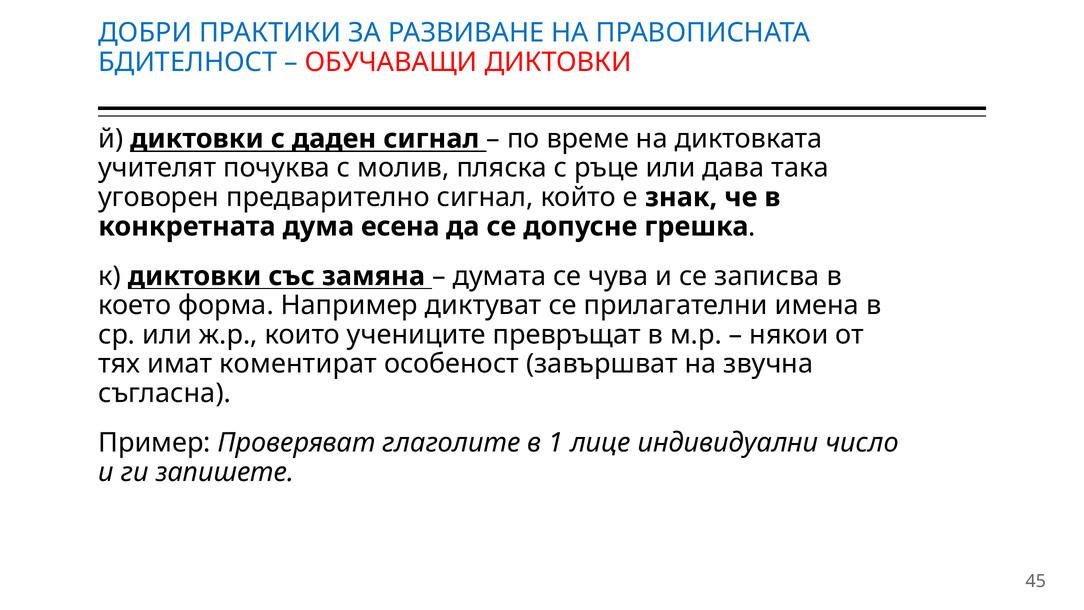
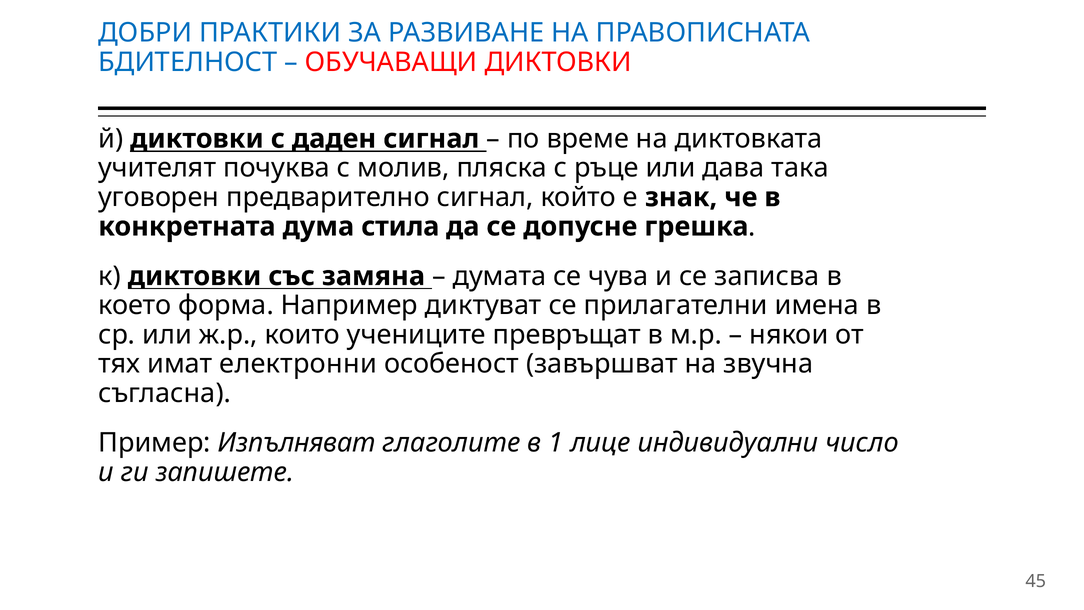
есена: есена -> стила
коментират: коментират -> електронни
Проверяват: Проверяват -> Изпълняват
